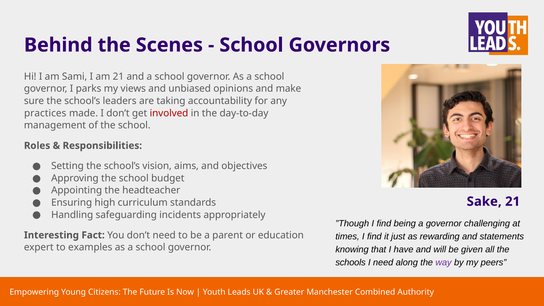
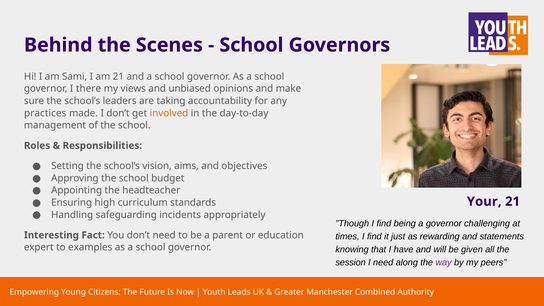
parks: parks -> there
involved colour: red -> orange
Sake: Sake -> Your
schools: schools -> session
